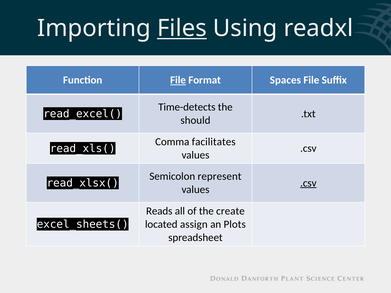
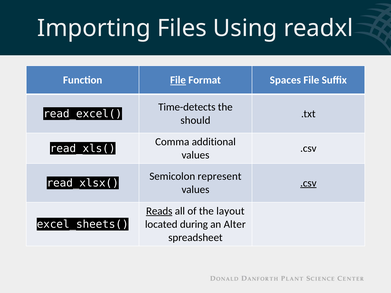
Files underline: present -> none
facilitates: facilitates -> additional
Reads underline: none -> present
create: create -> layout
assign: assign -> during
Plots: Plots -> Alter
